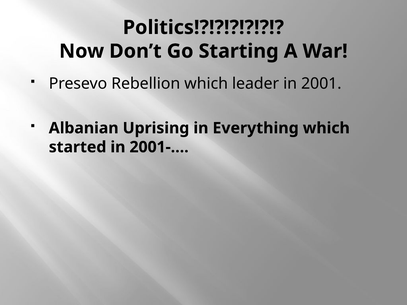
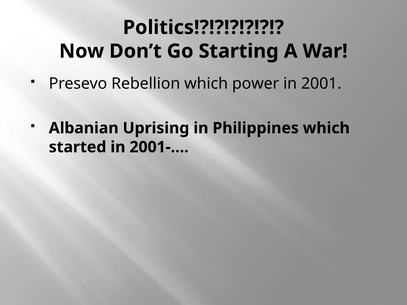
leader: leader -> power
Everything: Everything -> Philippines
